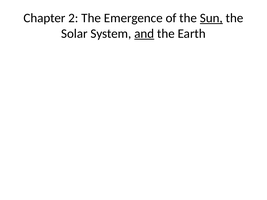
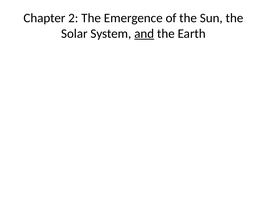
Sun underline: present -> none
